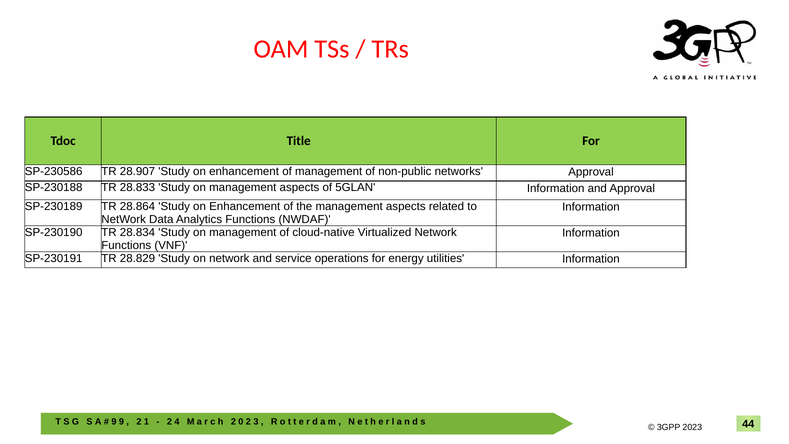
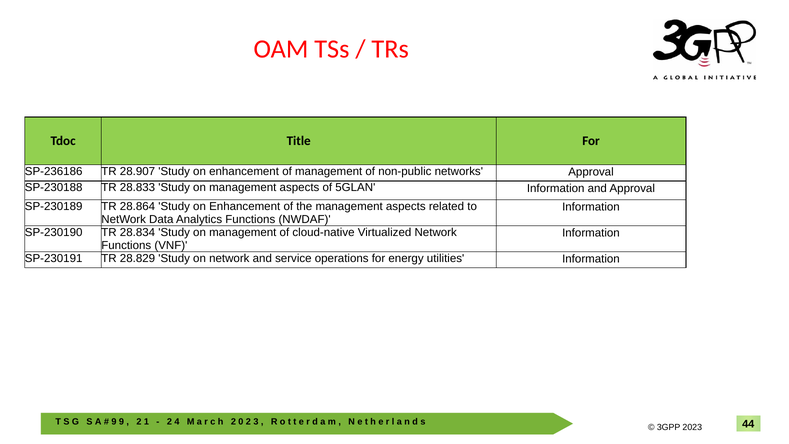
SP-230586: SP-230586 -> SP-236186
